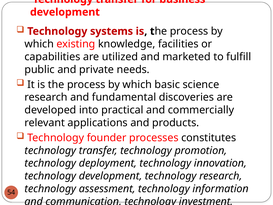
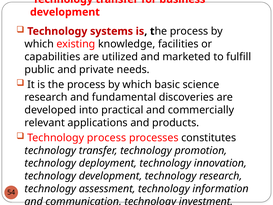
Technology founder: founder -> process
